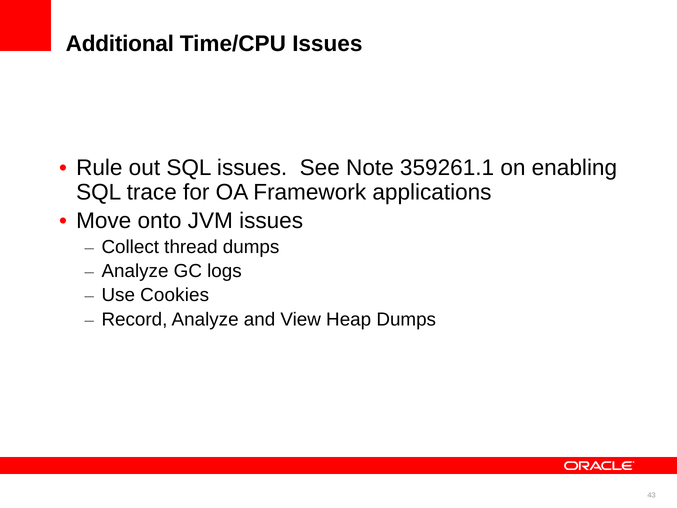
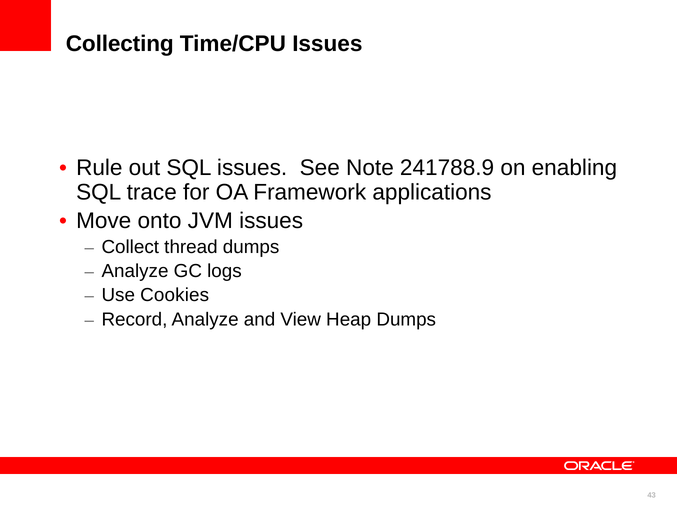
Additional: Additional -> Collecting
359261.1: 359261.1 -> 241788.9
